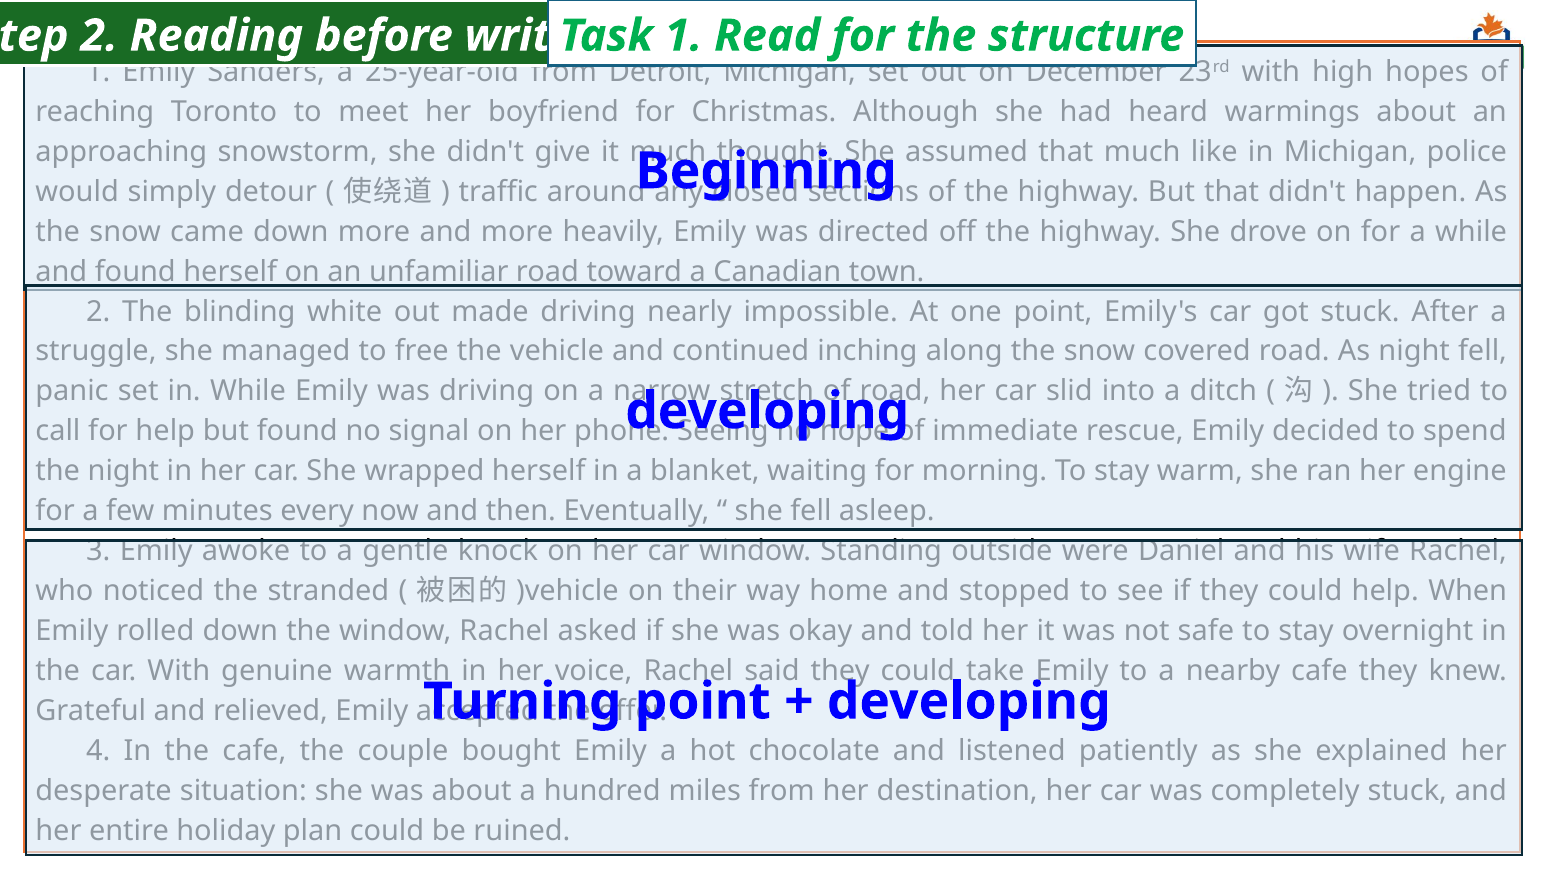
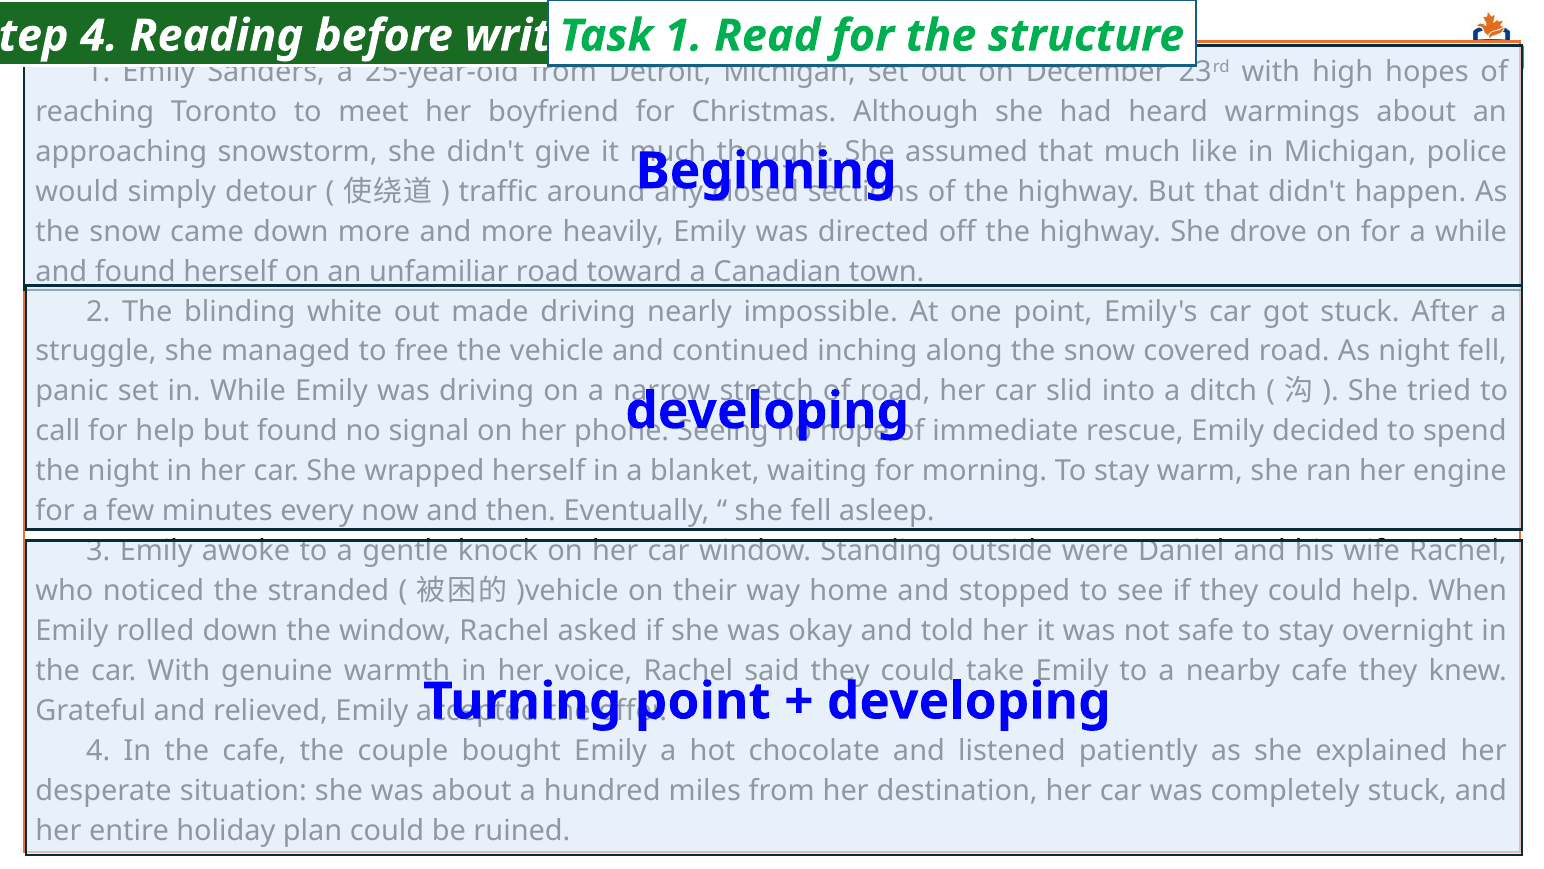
2 at (99, 36): 2 -> 4
